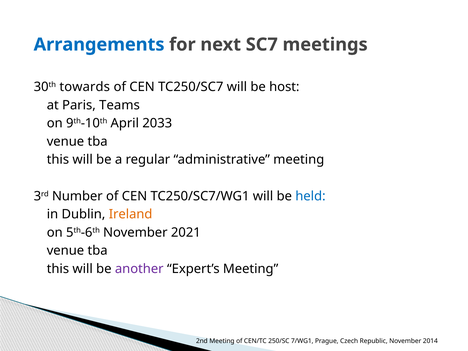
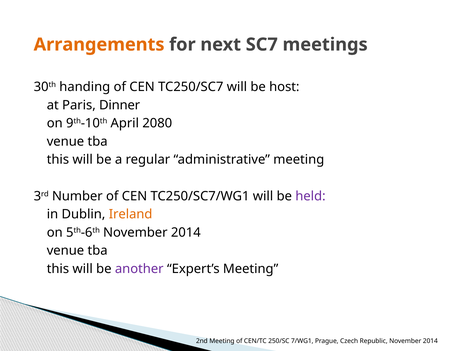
Arrangements colour: blue -> orange
towards: towards -> handing
Teams: Teams -> Dinner
2033: 2033 -> 2080
held colour: blue -> purple
5th-6th November 2021: 2021 -> 2014
